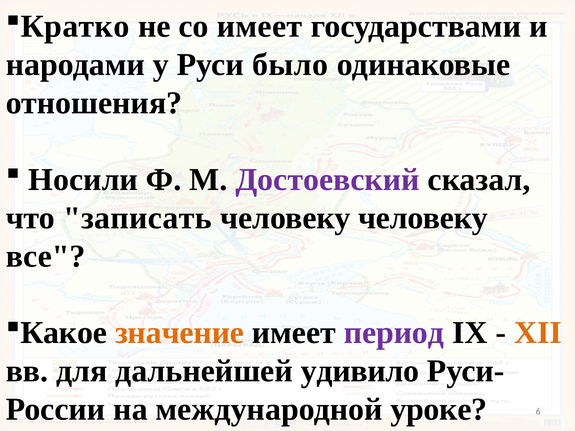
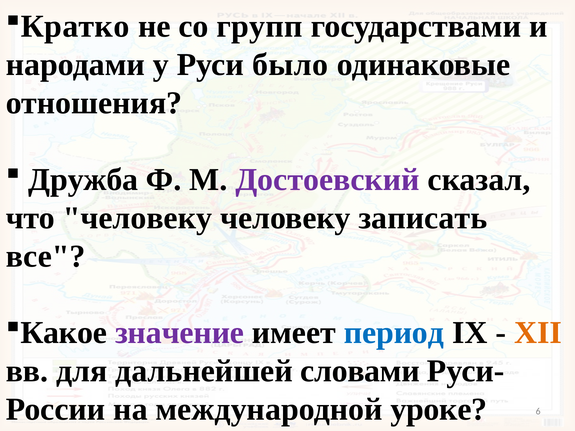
со имеет: имеет -> групп
Носили: Носили -> Дружба
что записать: записать -> человеку
человеку человеку: человеку -> записать
значение colour: orange -> purple
период colour: purple -> blue
удивило: удивило -> словами
